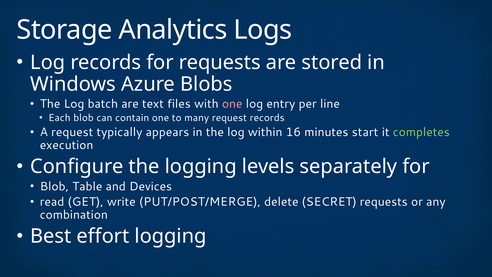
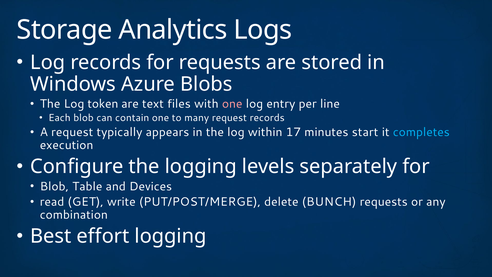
batch: batch -> token
16: 16 -> 17
completes colour: light green -> light blue
SECRET: SECRET -> BUNCH
